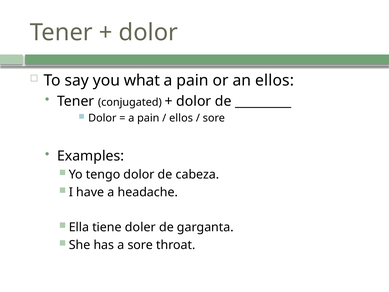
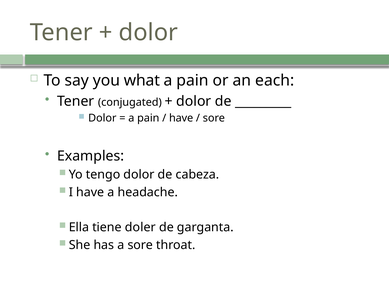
an ellos: ellos -> each
ellos at (181, 118): ellos -> have
